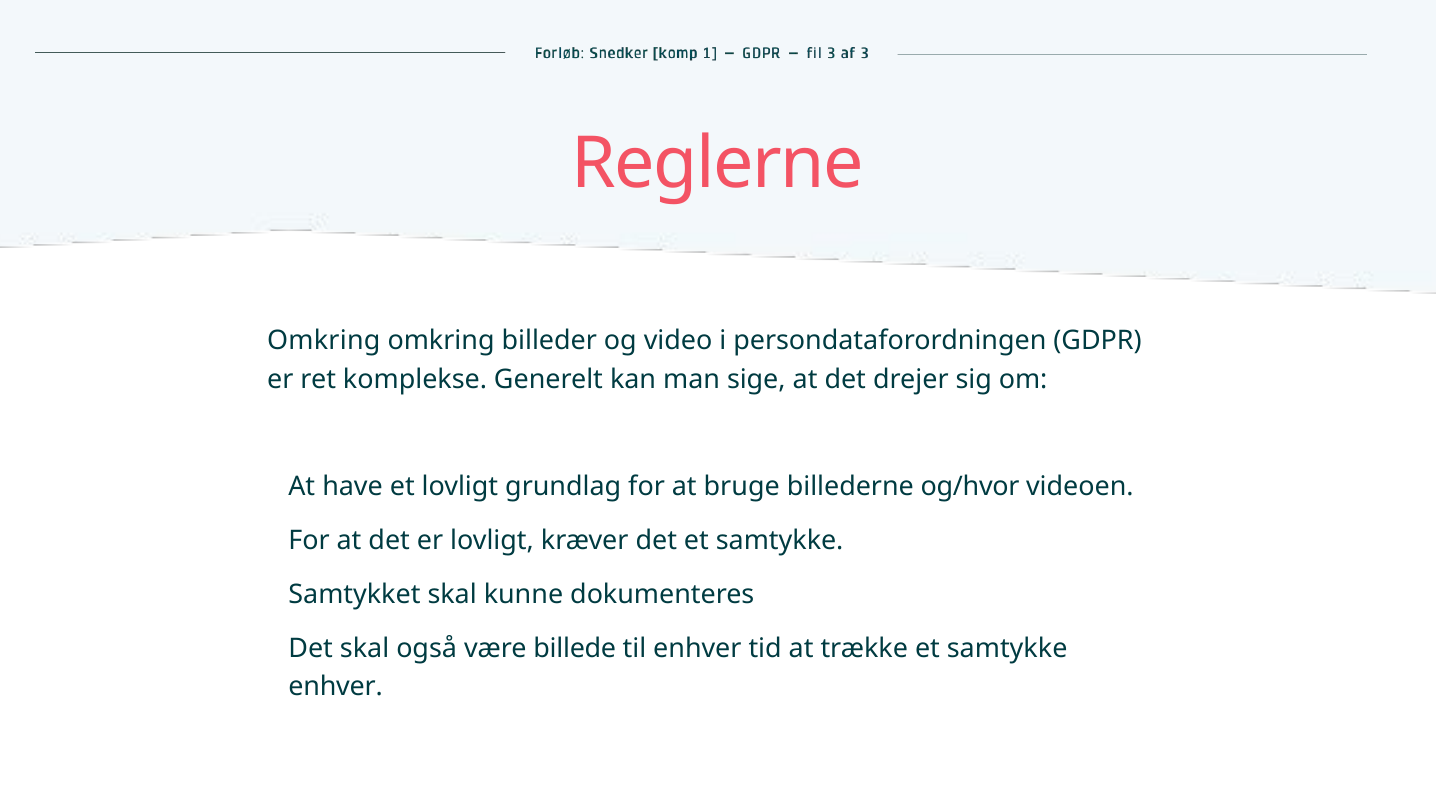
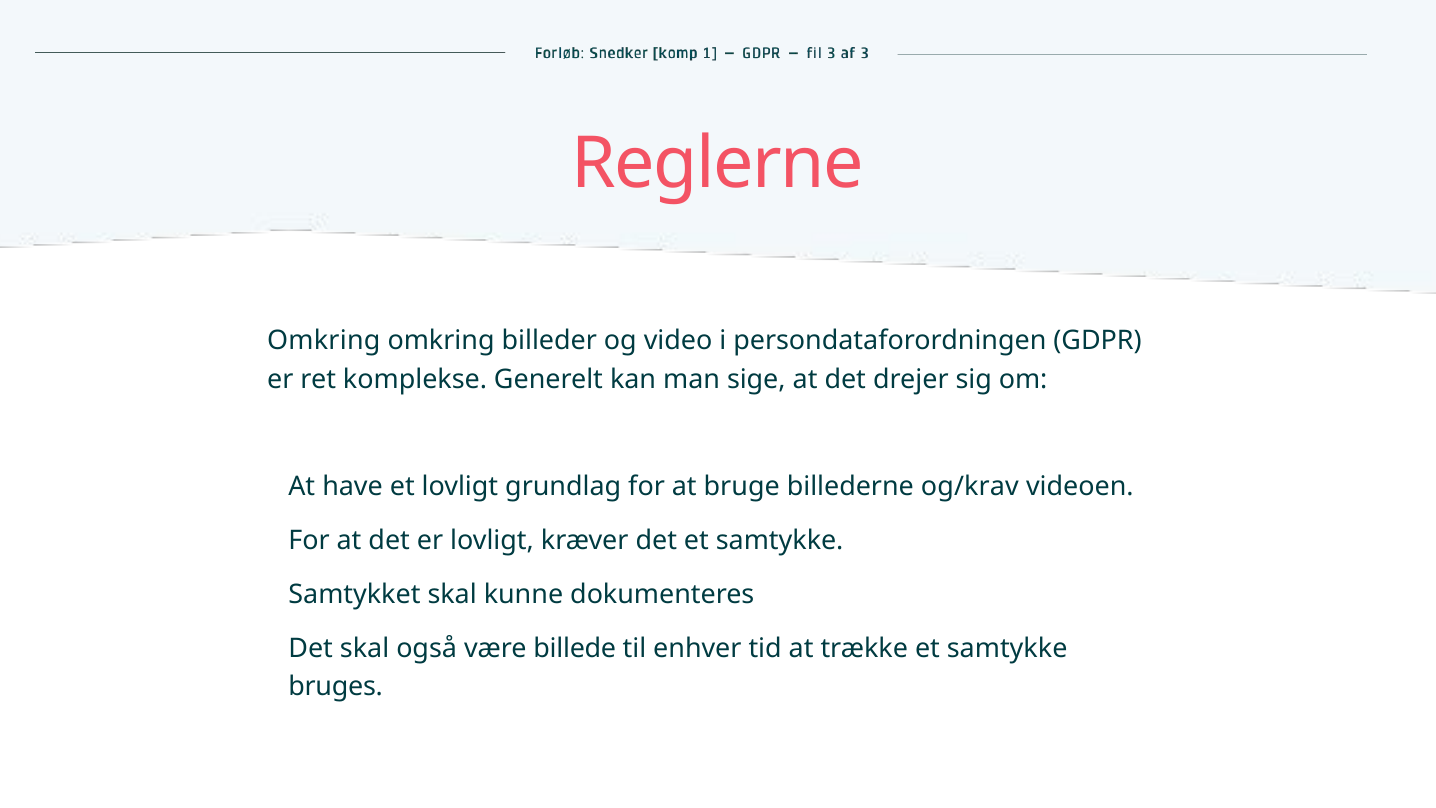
og/hvor: og/hvor -> og/krav
enhver at (336, 687): enhver -> bruges
